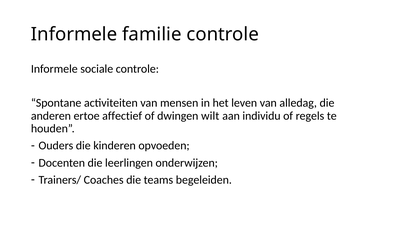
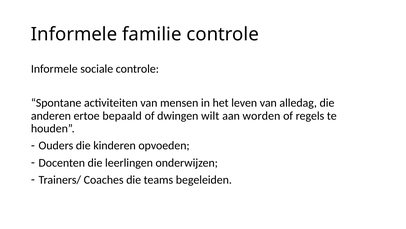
affectief: affectief -> bepaald
individu: individu -> worden
